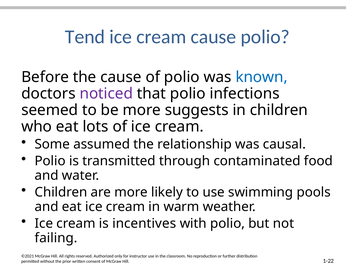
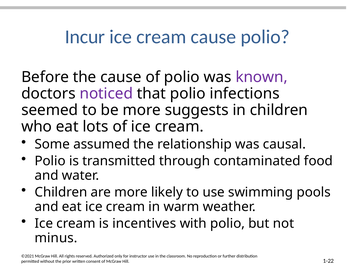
Tend: Tend -> Incur
known colour: blue -> purple
failing: failing -> minus
